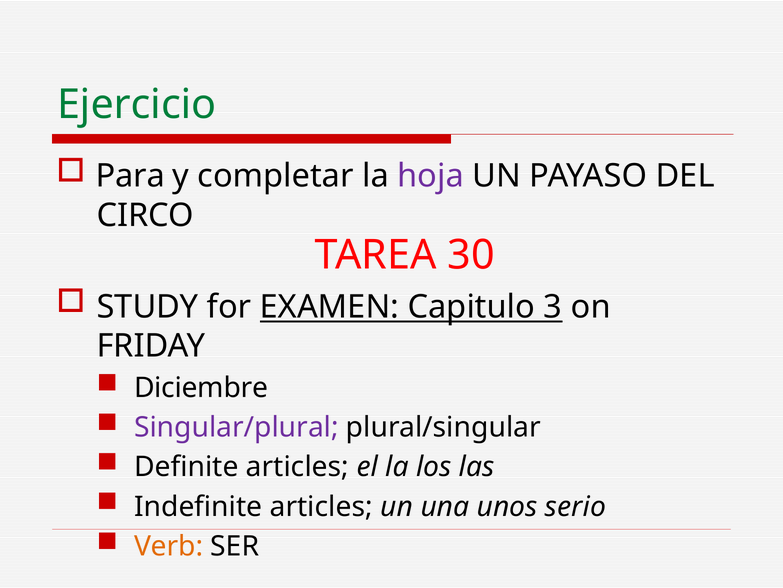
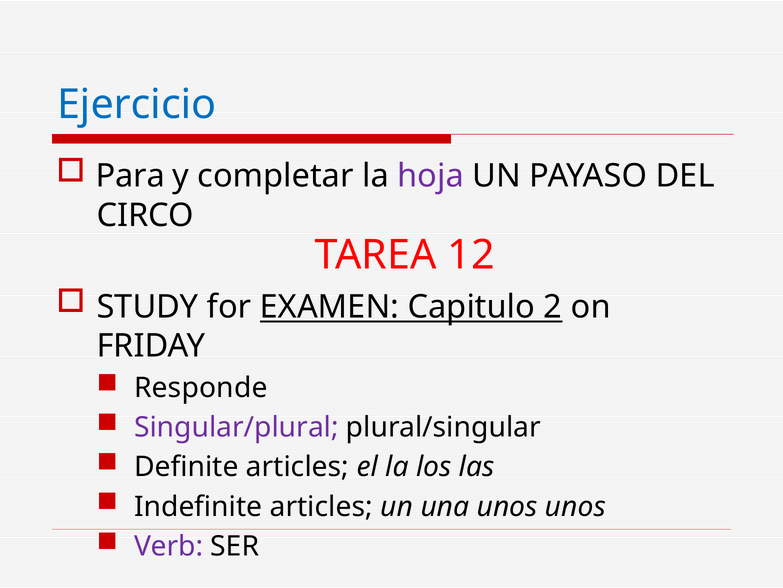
Ejercicio colour: green -> blue
30: 30 -> 12
3: 3 -> 2
Diciembre: Diciembre -> Responde
unos serio: serio -> unos
Verb colour: orange -> purple
